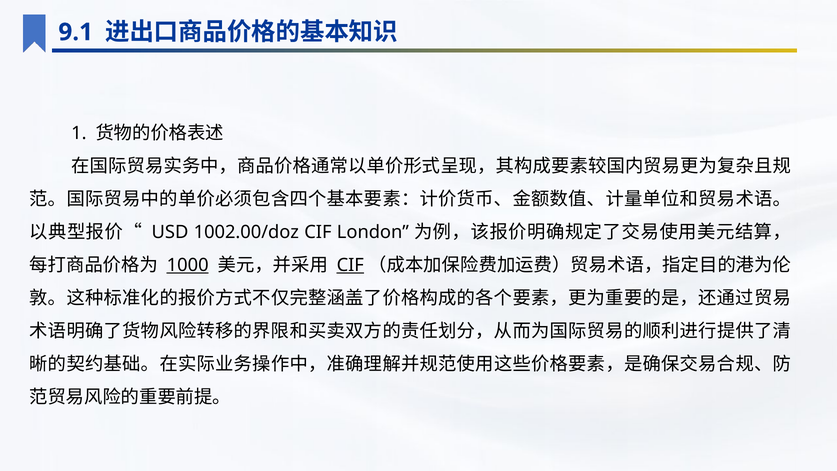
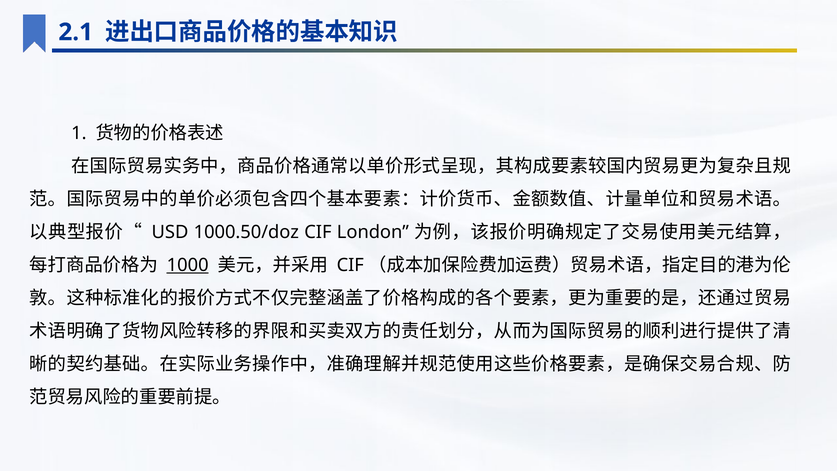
9.1: 9.1 -> 2.1
1002.00/doz: 1002.00/doz -> 1000.50/doz
CIF at (350, 265) underline: present -> none
